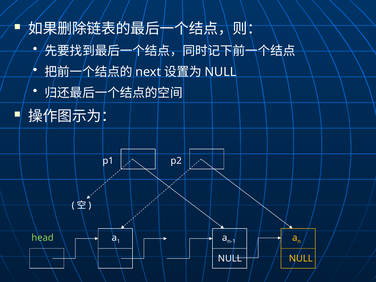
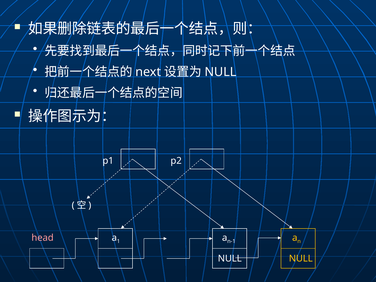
head colour: light green -> pink
